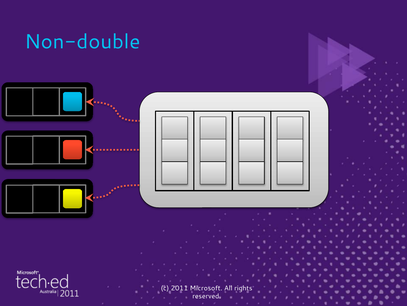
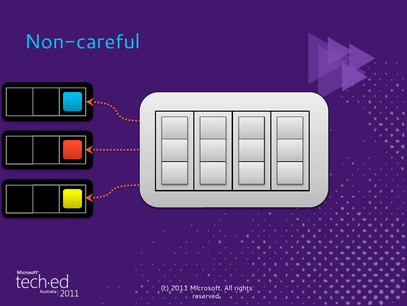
Non-double: Non-double -> Non-careful
